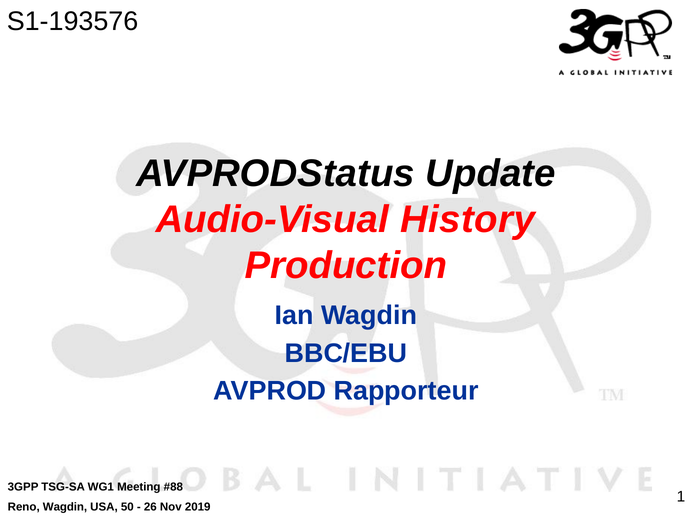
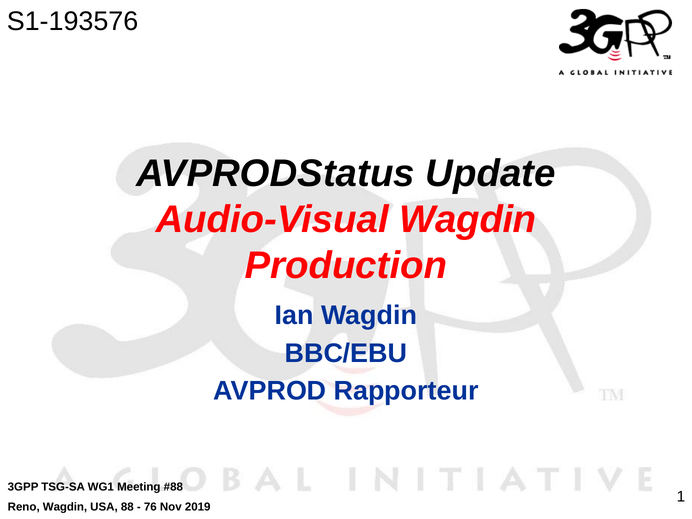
Audio-Visual History: History -> Wagdin
50: 50 -> 88
26: 26 -> 76
